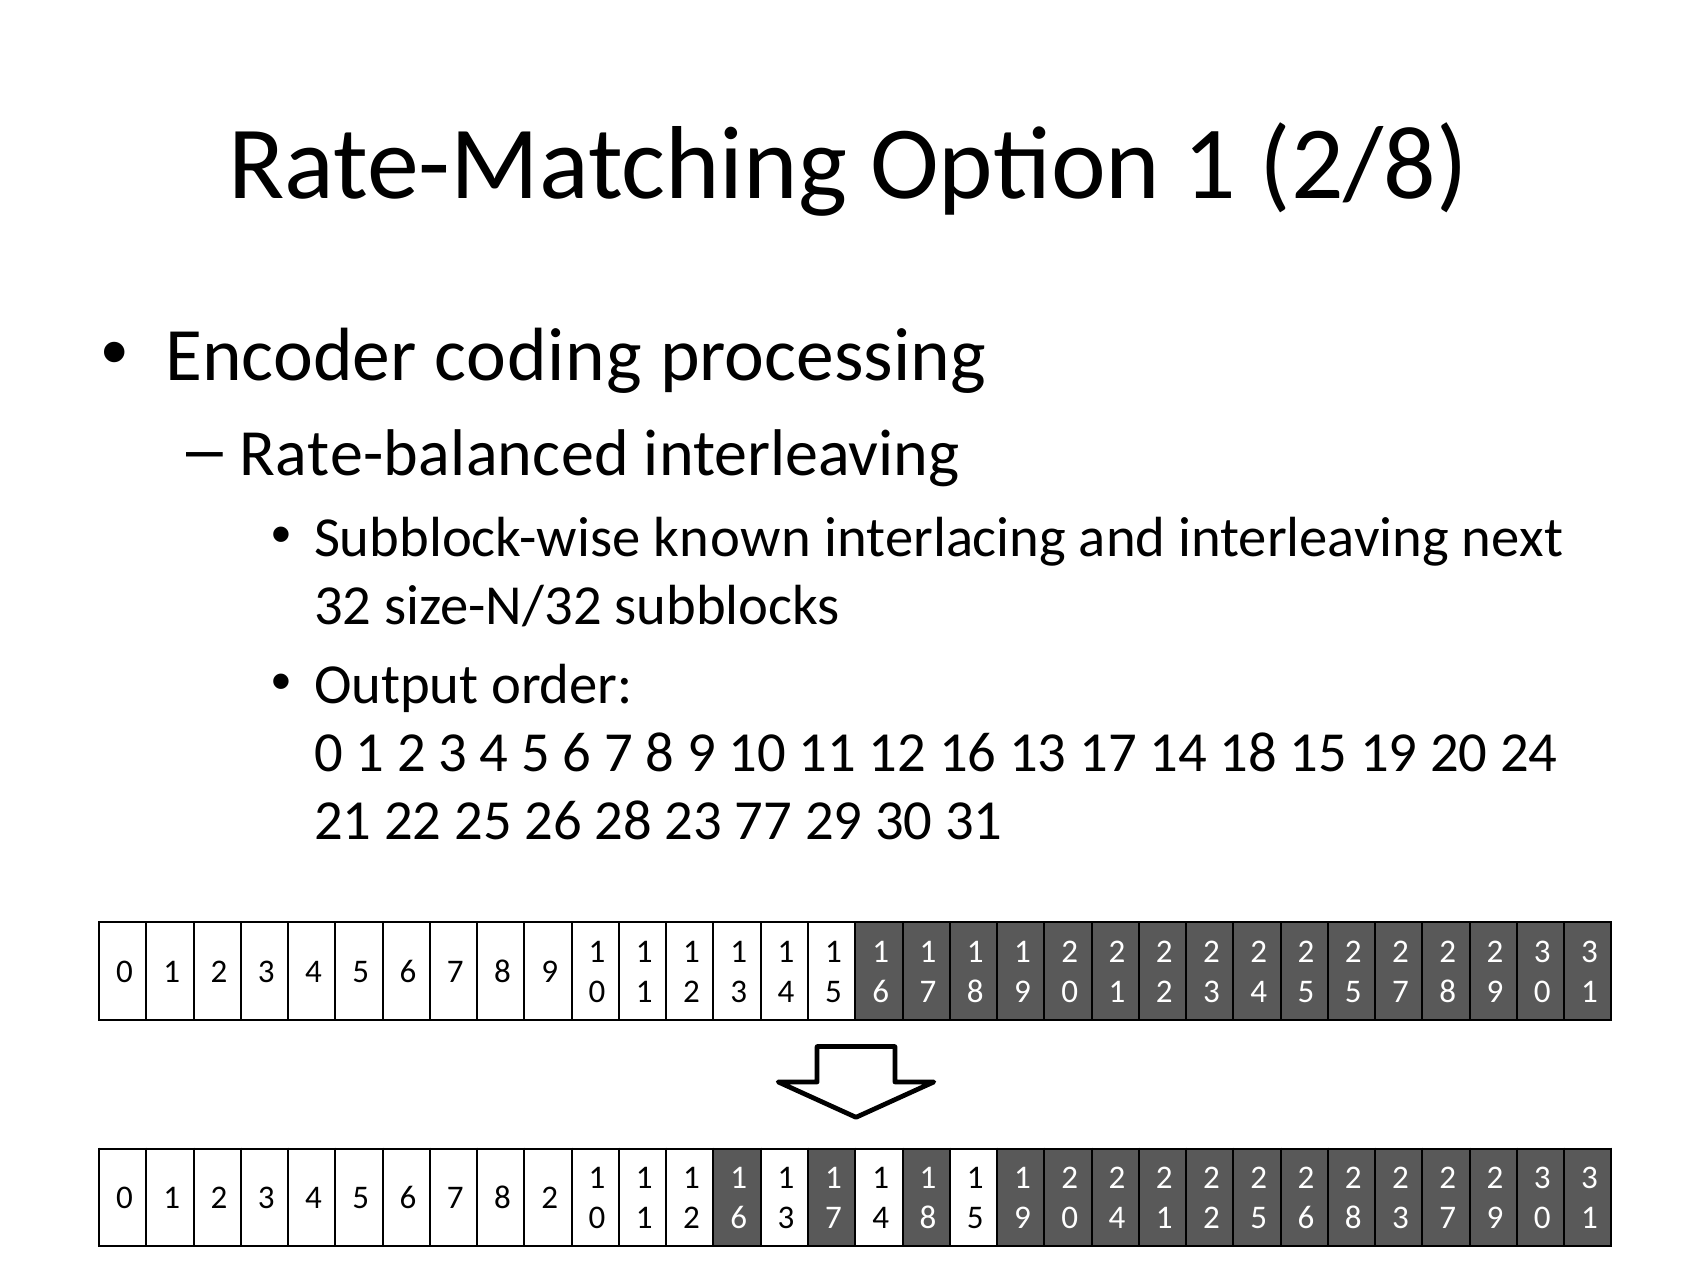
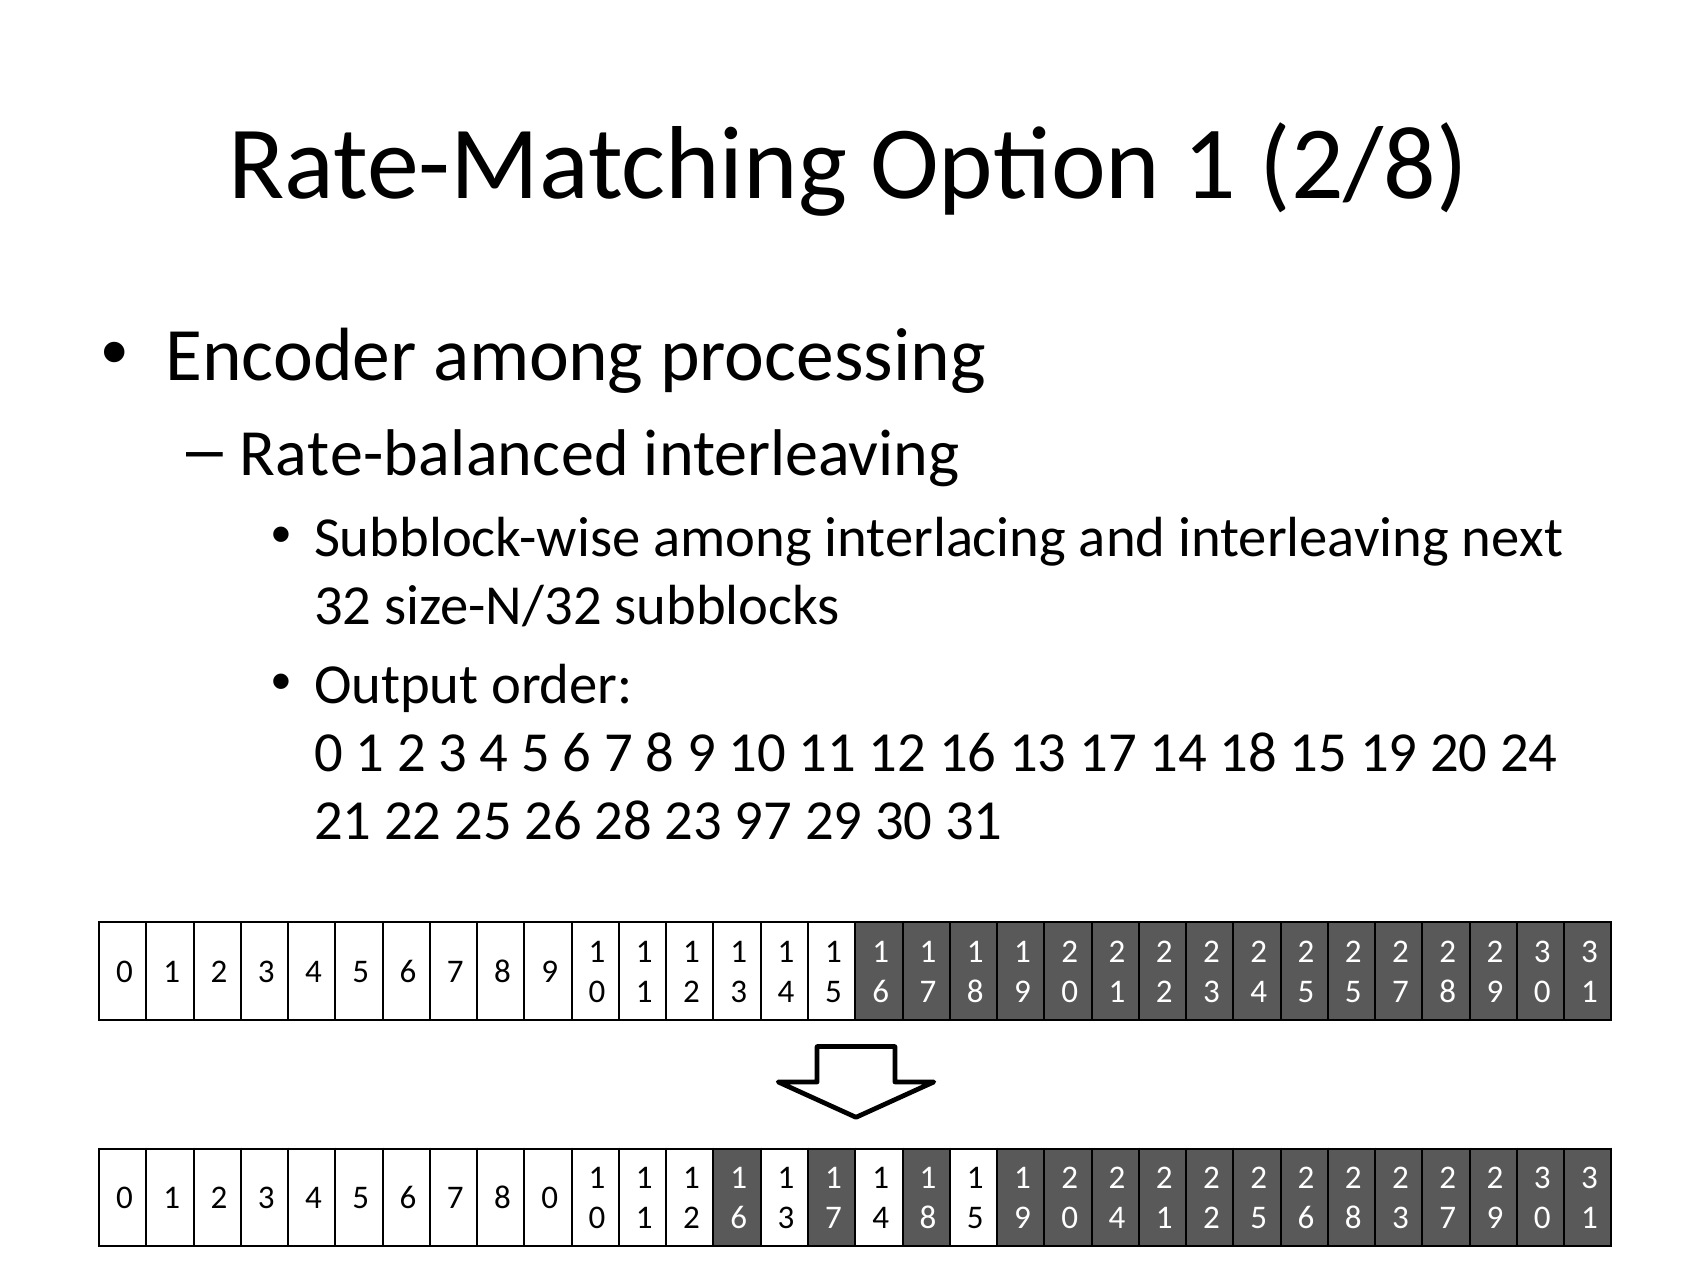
Encoder coding: coding -> among
Subblock-wise known: known -> among
77: 77 -> 97
7 8 2: 2 -> 0
